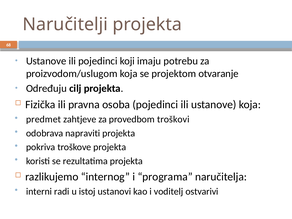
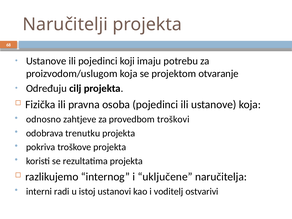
predmet: predmet -> odnosno
napraviti: napraviti -> trenutku
programa: programa -> uključene
